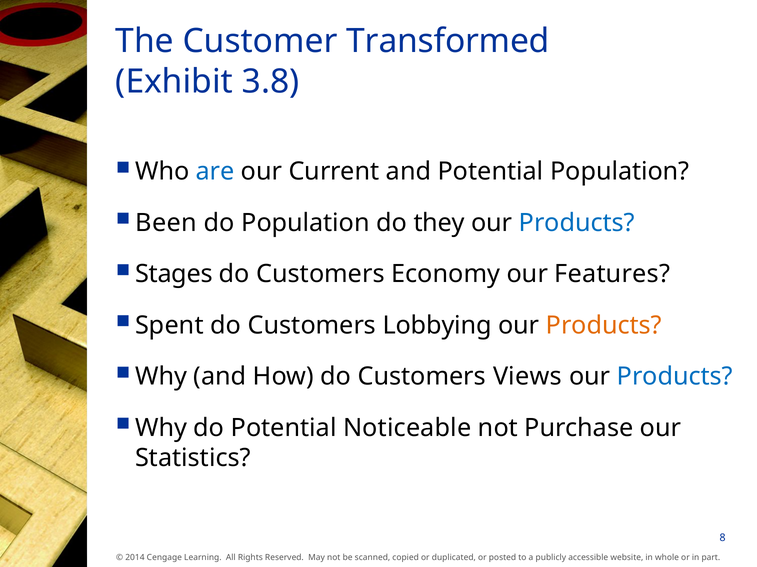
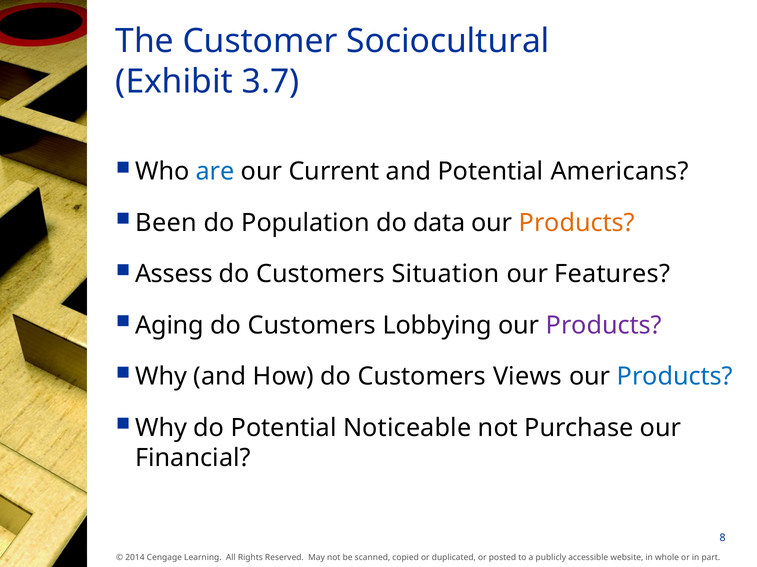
Transformed: Transformed -> Sociocultural
3.8: 3.8 -> 3.7
Potential Population: Population -> Americans
they: they -> data
Products at (577, 223) colour: blue -> orange
Stages: Stages -> Assess
Economy: Economy -> Situation
Spent: Spent -> Aging
Products at (604, 326) colour: orange -> purple
Statistics: Statistics -> Financial
